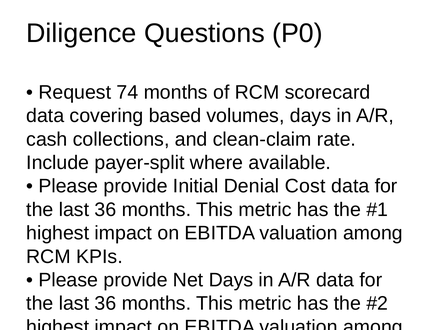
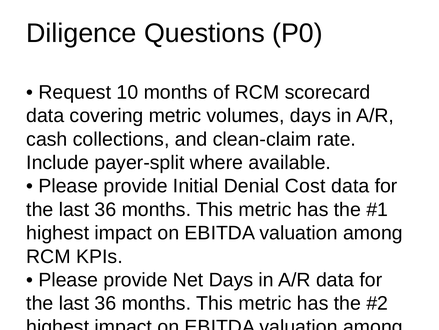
74: 74 -> 10
covering based: based -> metric
